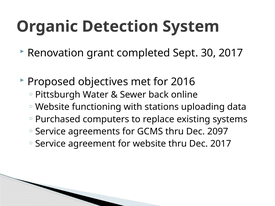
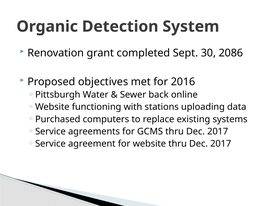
30 2017: 2017 -> 2086
GCMS thru Dec 2097: 2097 -> 2017
